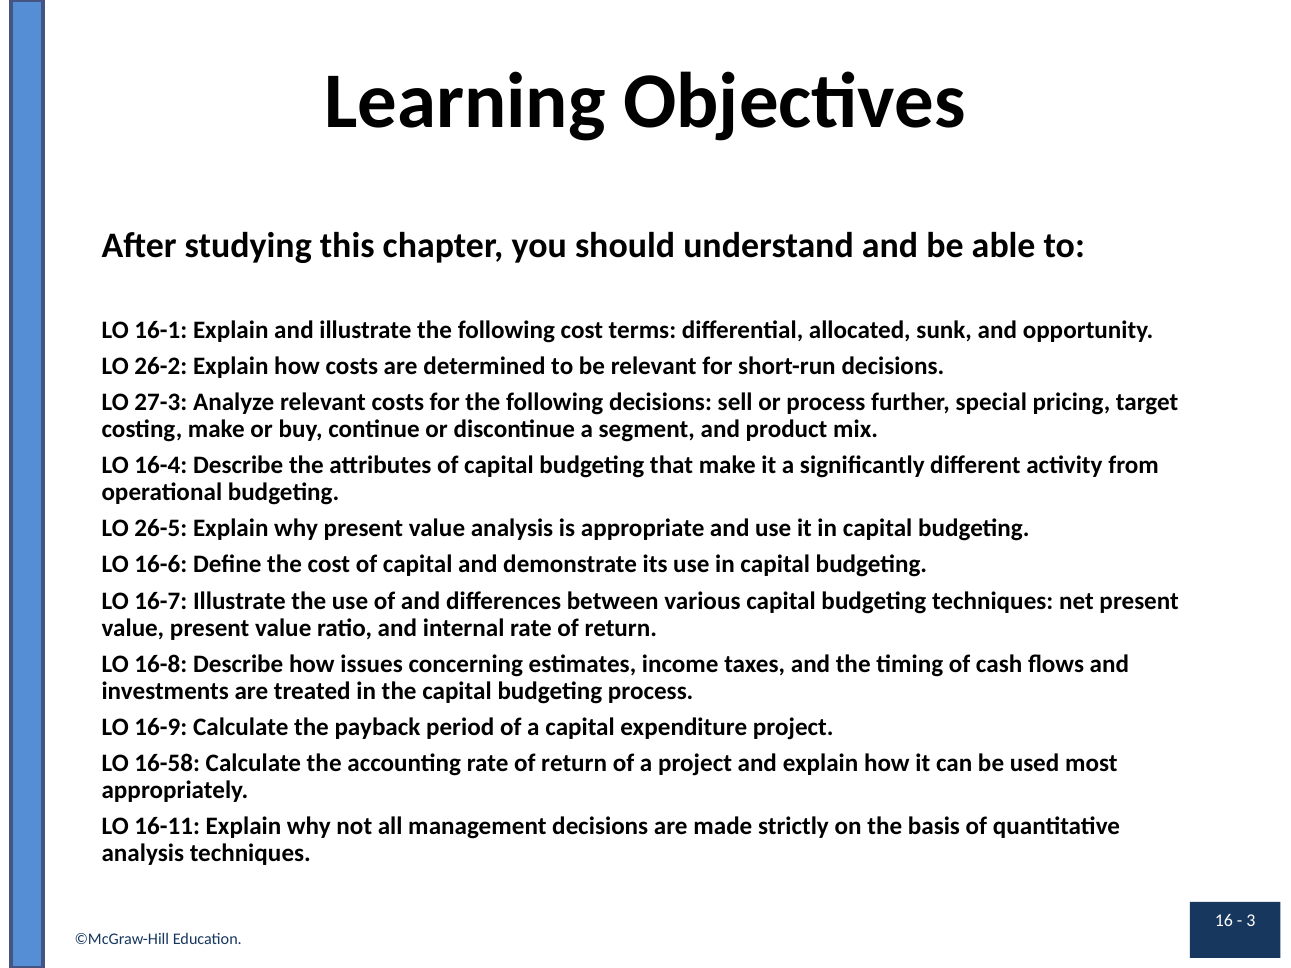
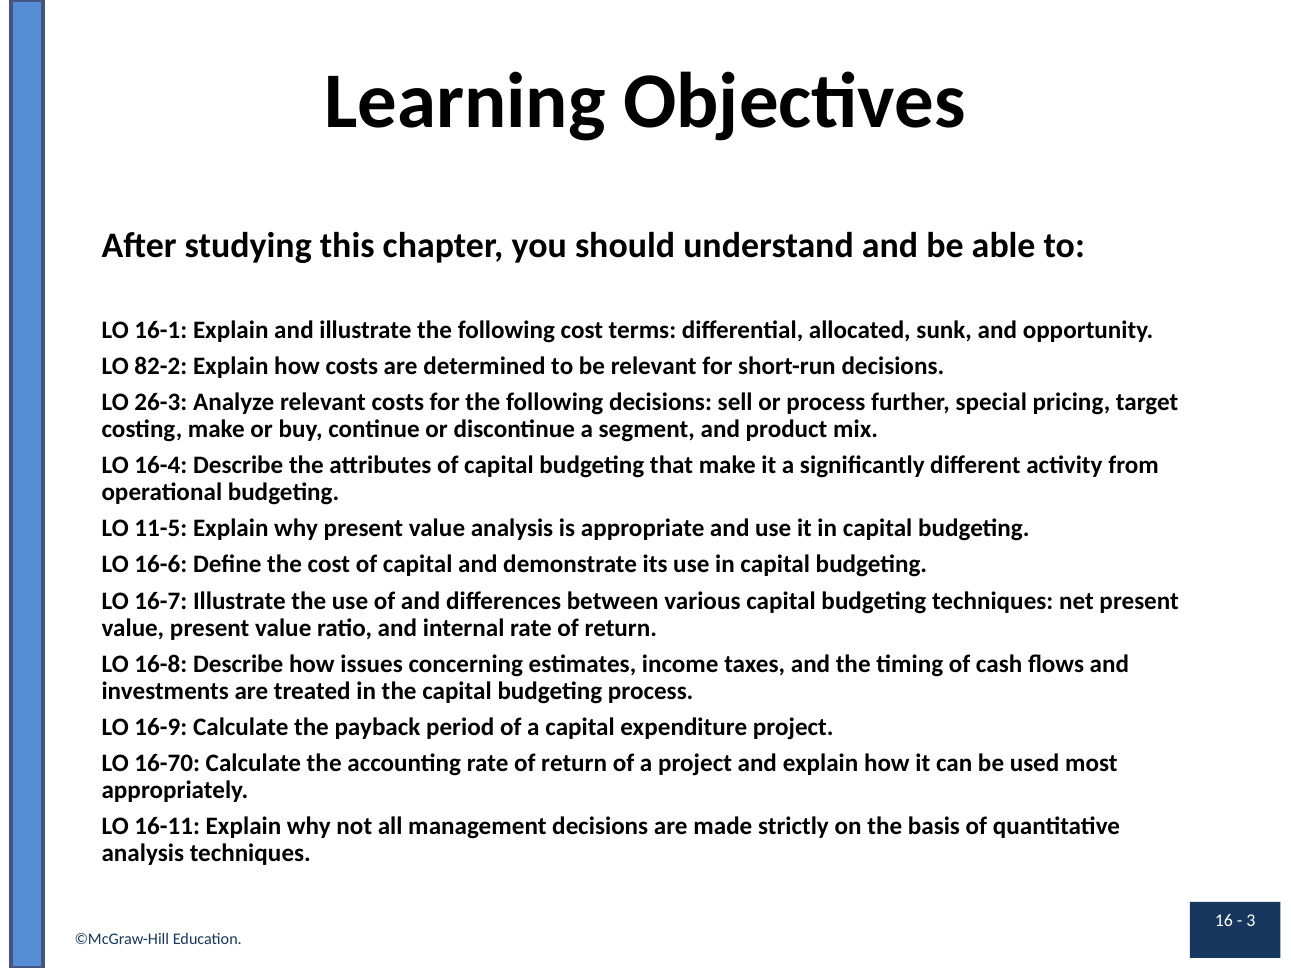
26-2: 26-2 -> 82-2
27-3: 27-3 -> 26-3
26-5: 26-5 -> 11-5
16-58: 16-58 -> 16-70
